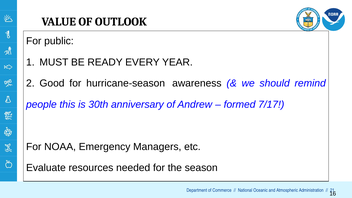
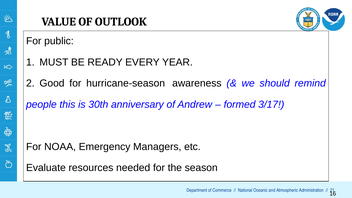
7/17: 7/17 -> 3/17
